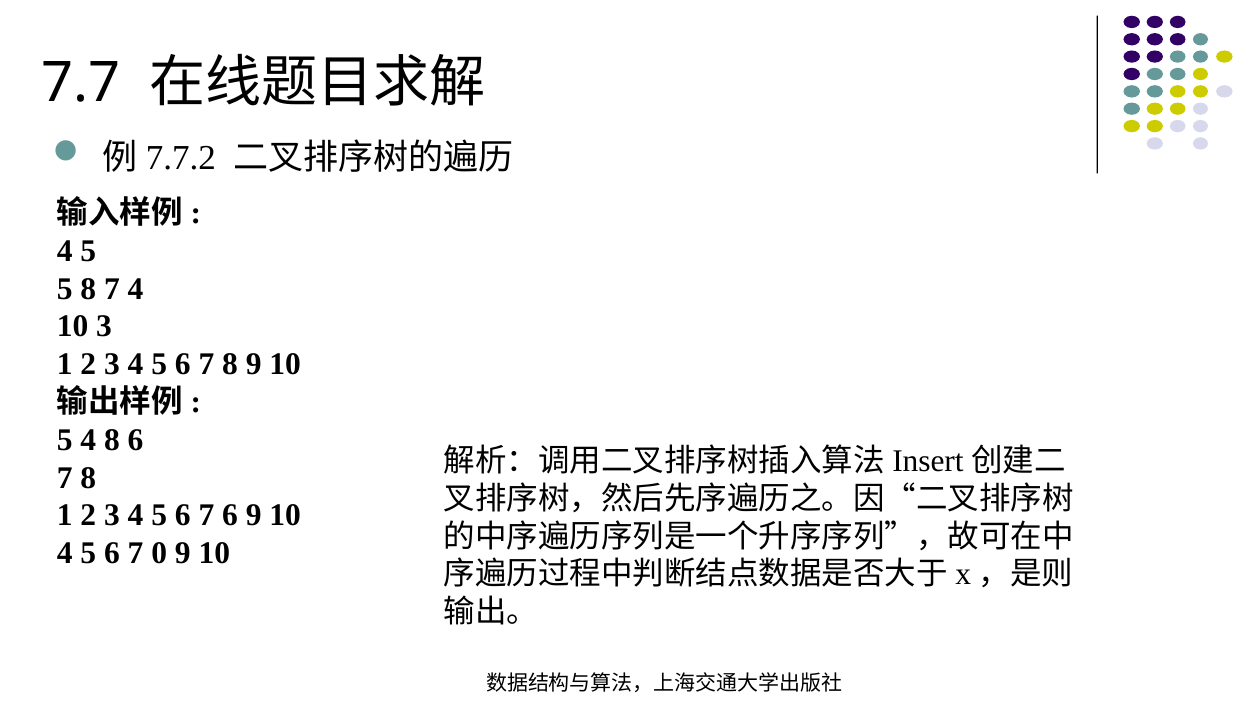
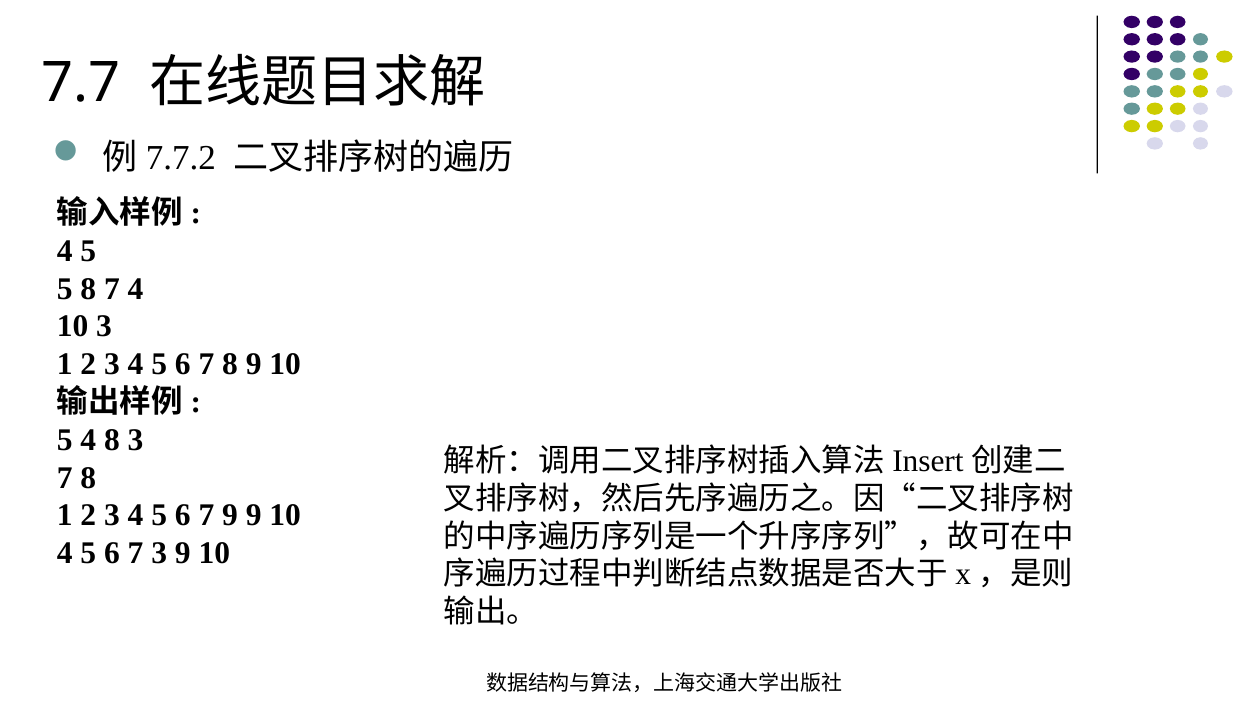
8 6: 6 -> 3
7 6: 6 -> 9
7 0: 0 -> 3
